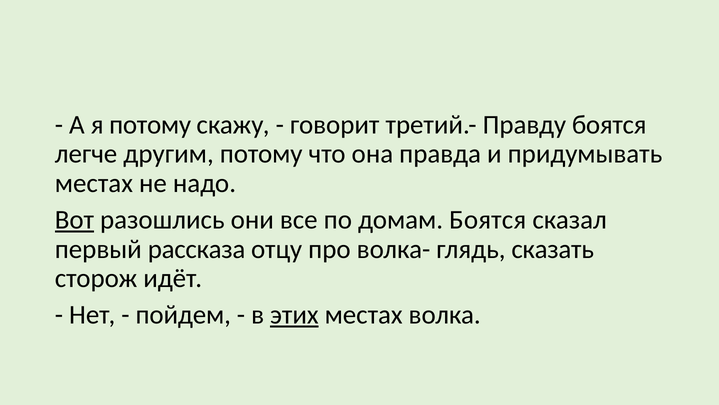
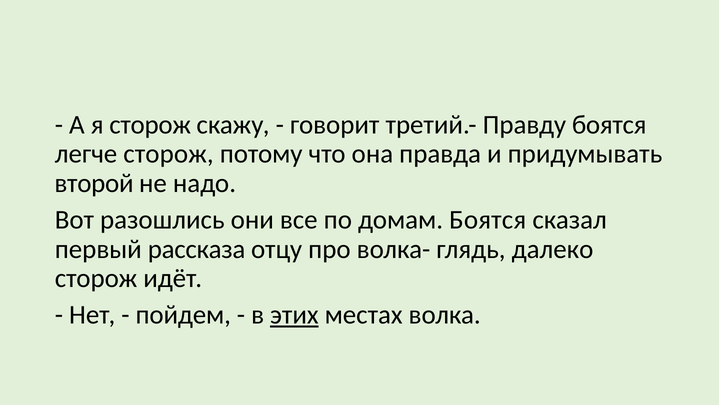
я потому: потому -> сторож
легче другим: другим -> сторож
местах at (94, 183): местах -> второй
Вот underline: present -> none
сказать: сказать -> далеко
